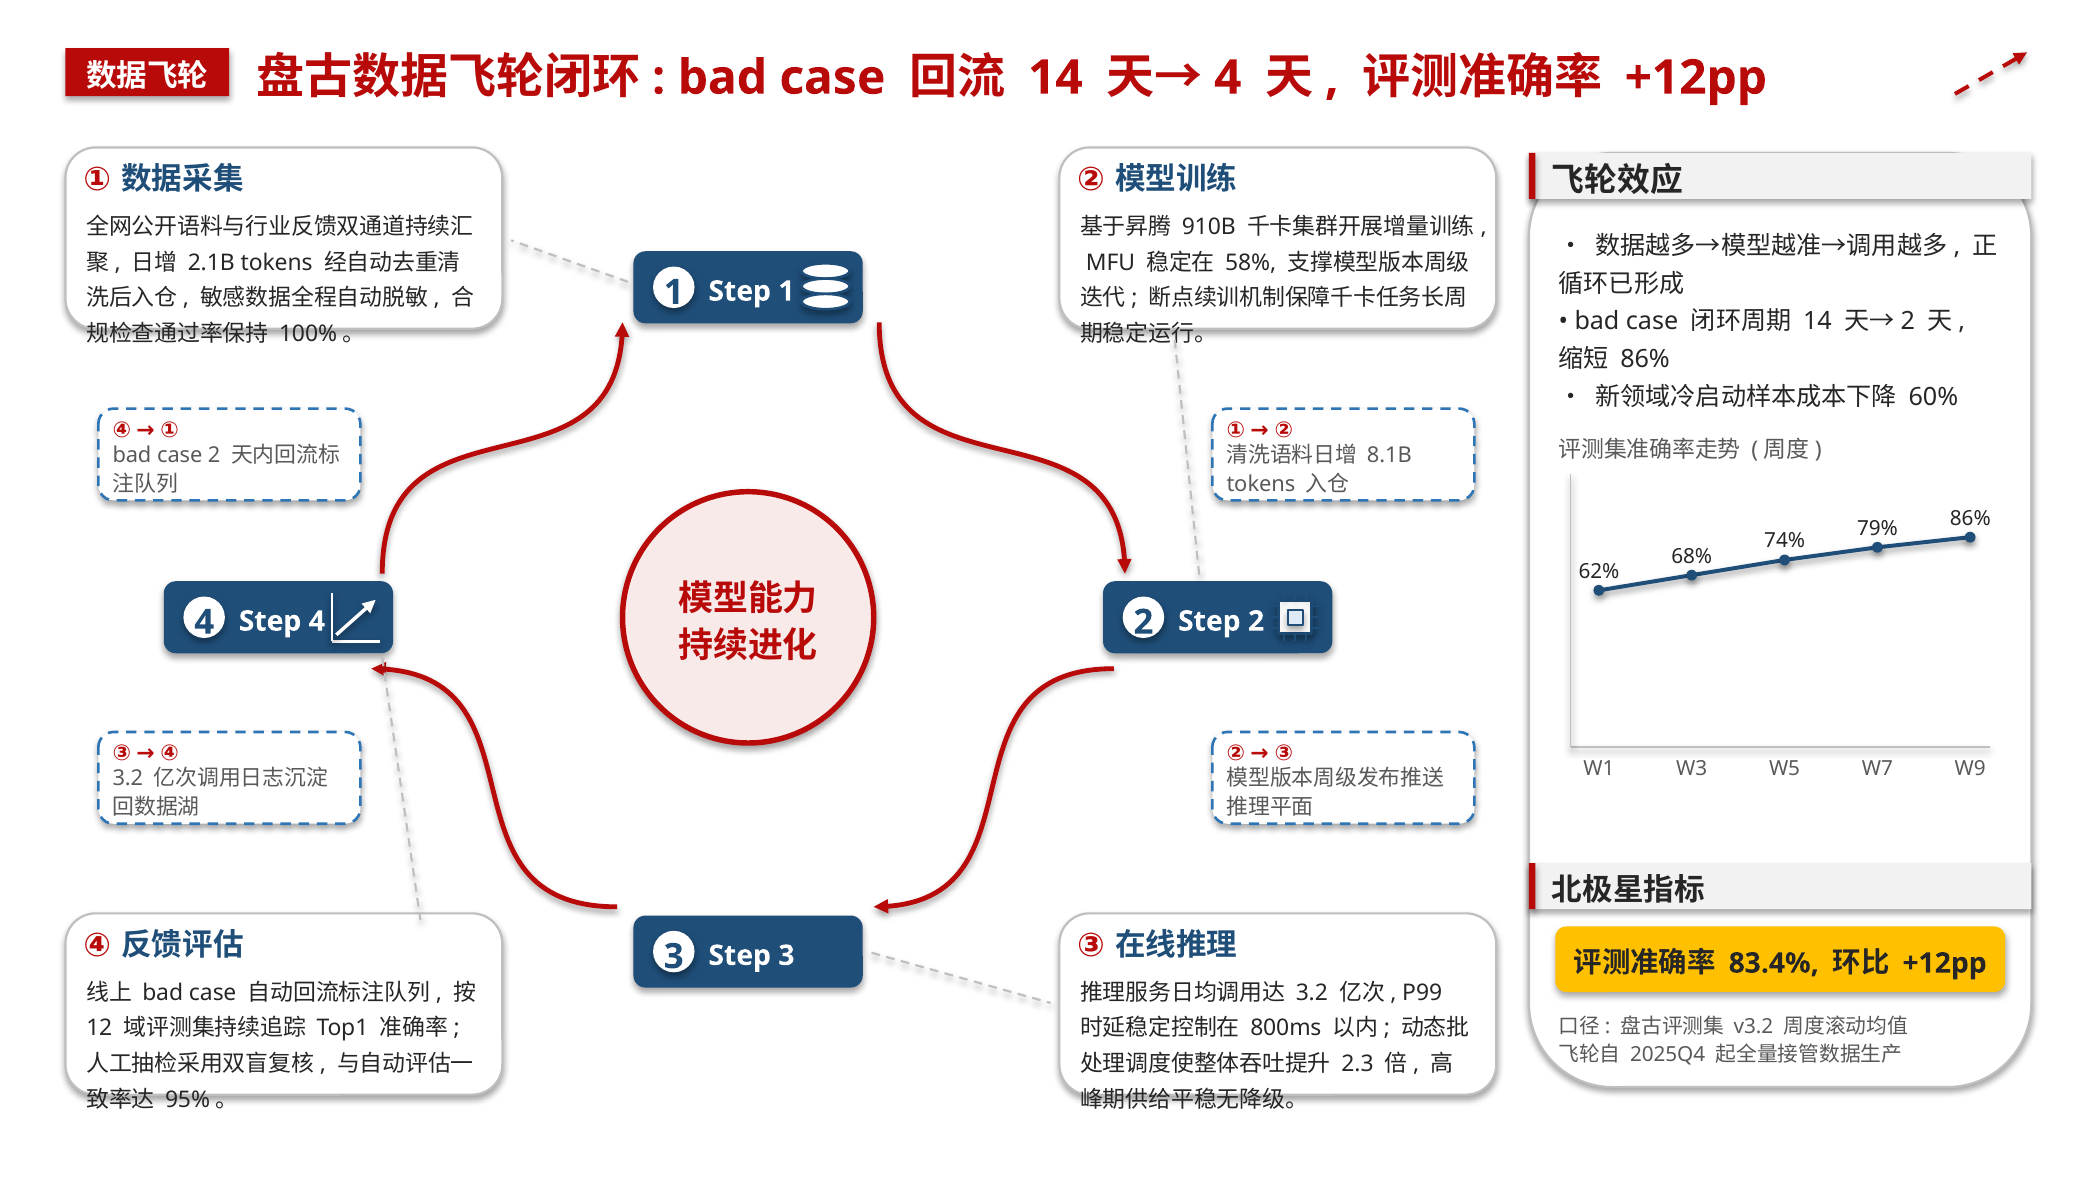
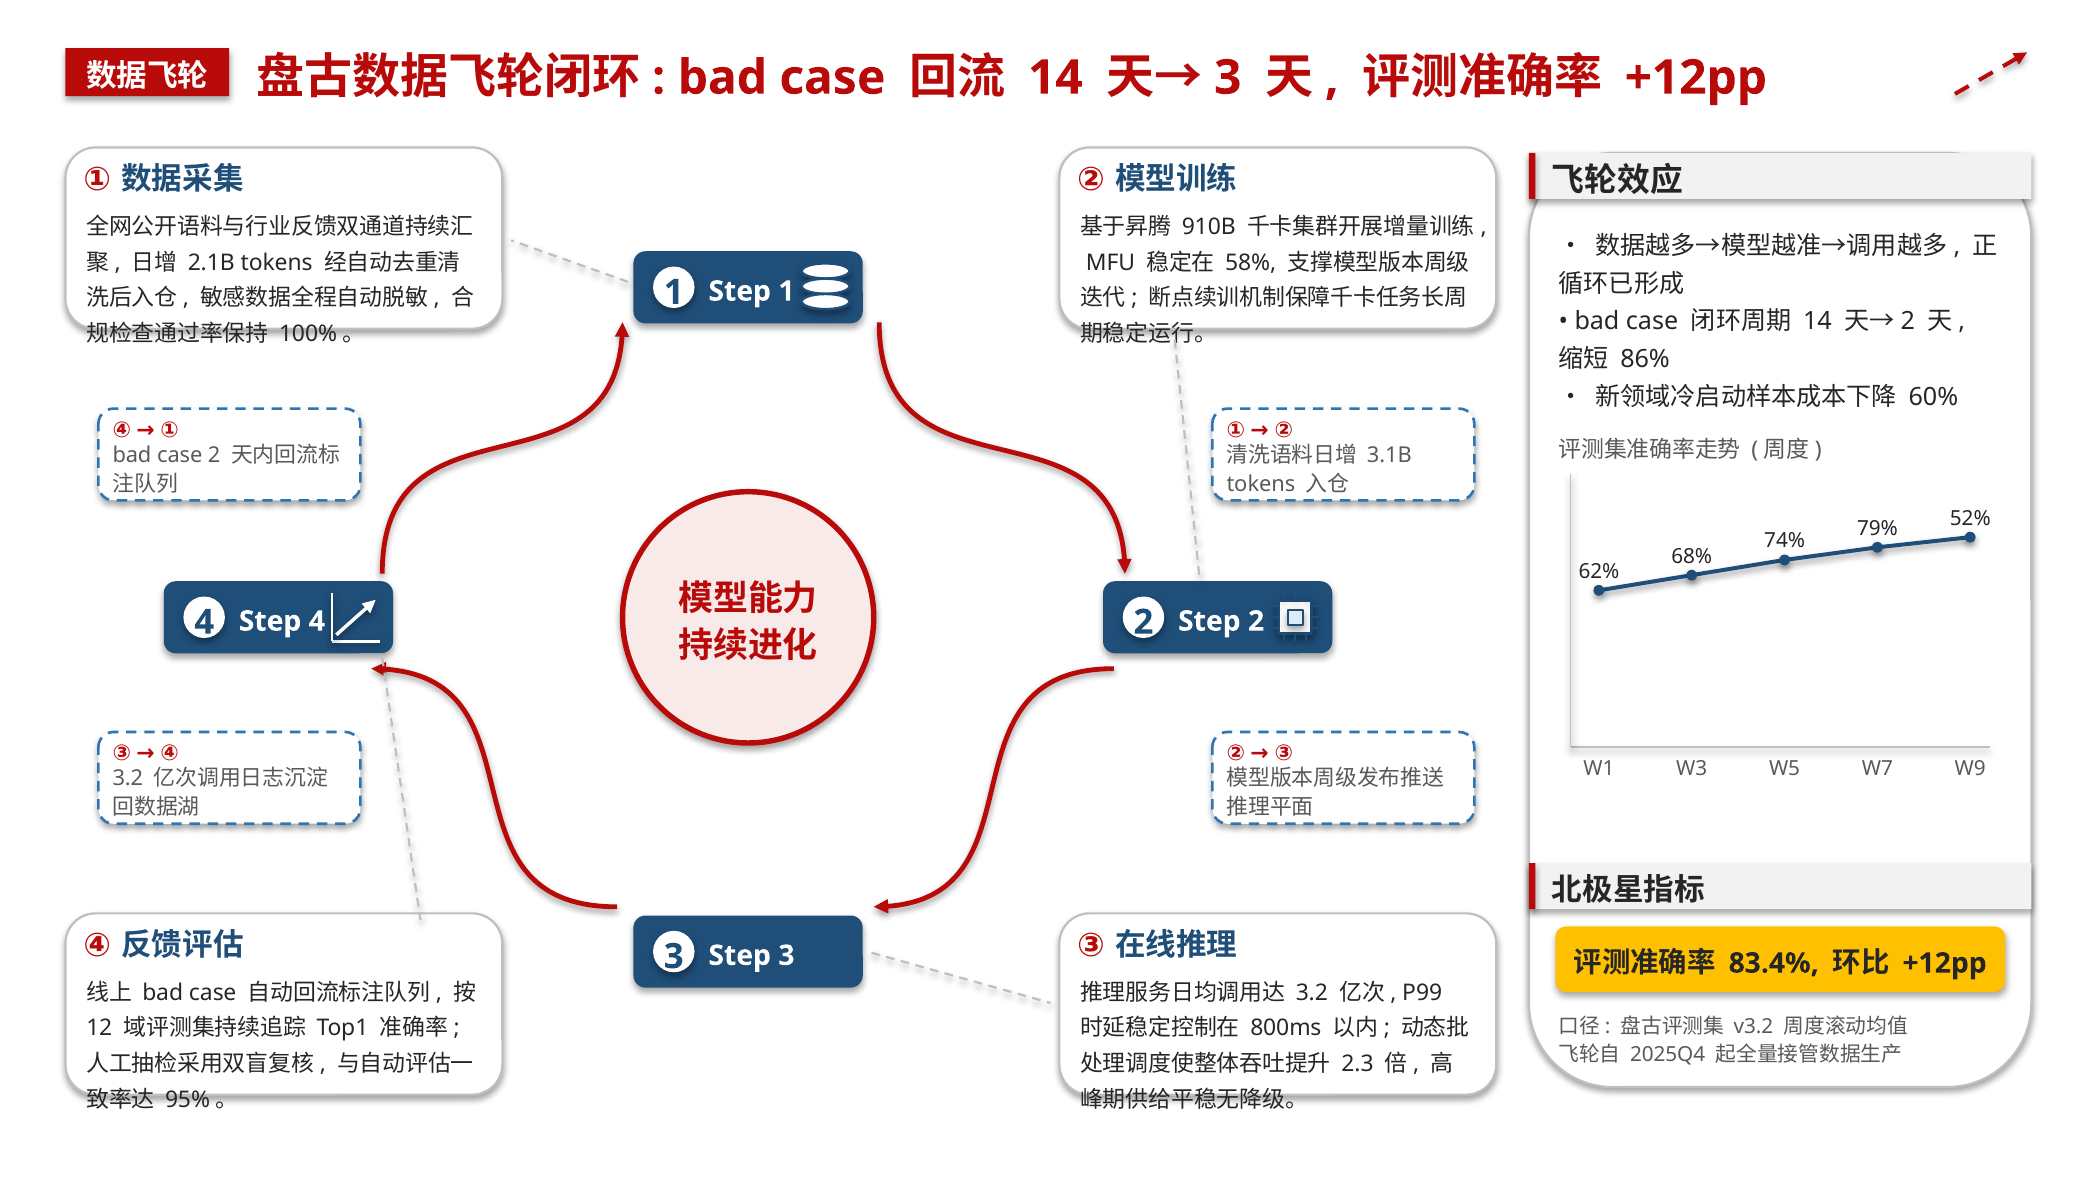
4 at (1228, 78): 4 -> 3
8.1B: 8.1B -> 3.1B
86% at (1970, 518): 86% -> 52%
